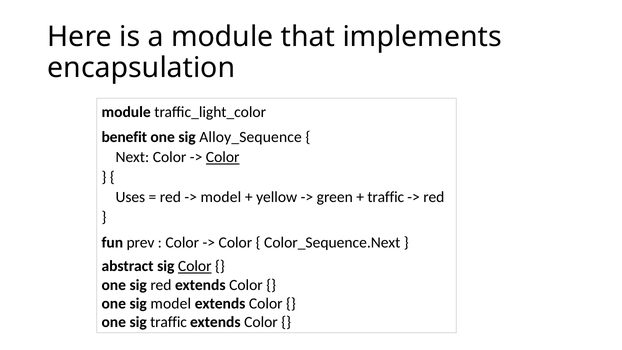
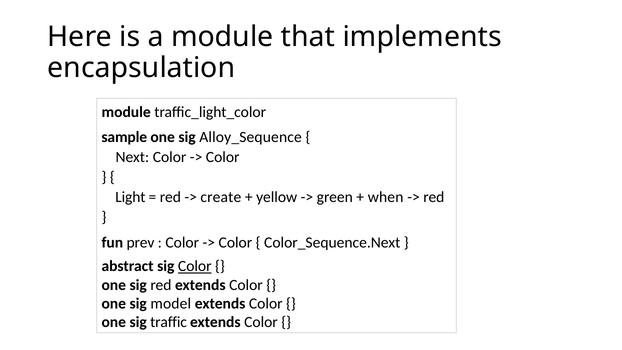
benefit: benefit -> sample
Color at (223, 157) underline: present -> none
Uses: Uses -> Light
model at (221, 197): model -> create
traffic at (386, 197): traffic -> when
